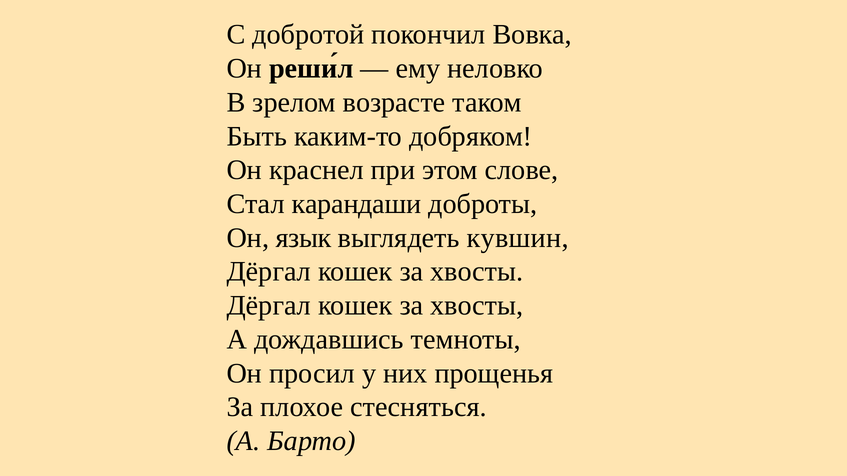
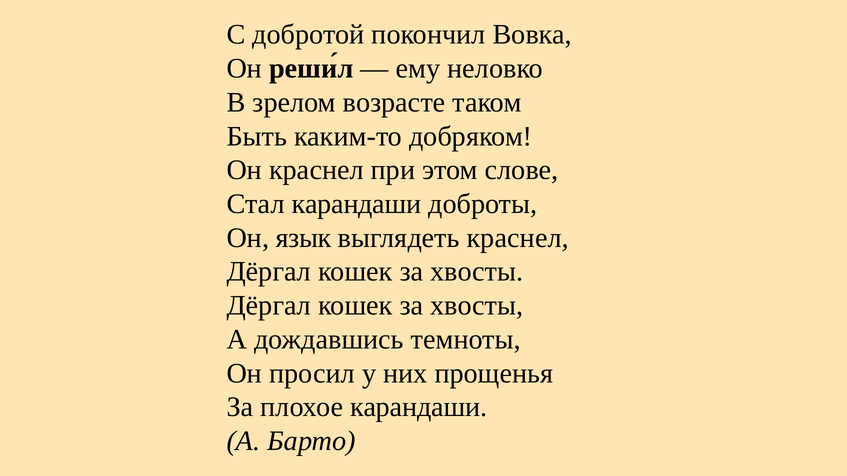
выглядеть кувшин: кувшин -> краснел
плохое стесняться: стесняться -> карандаши
